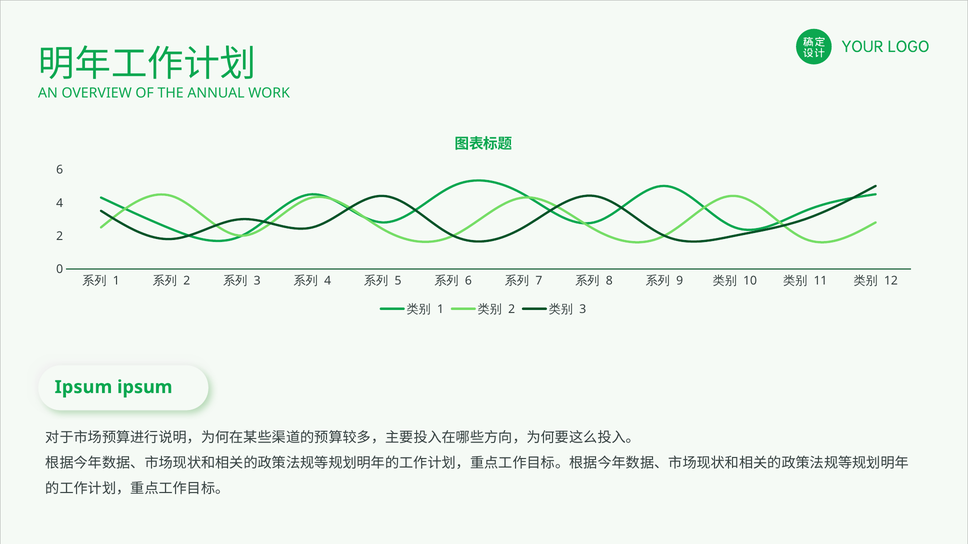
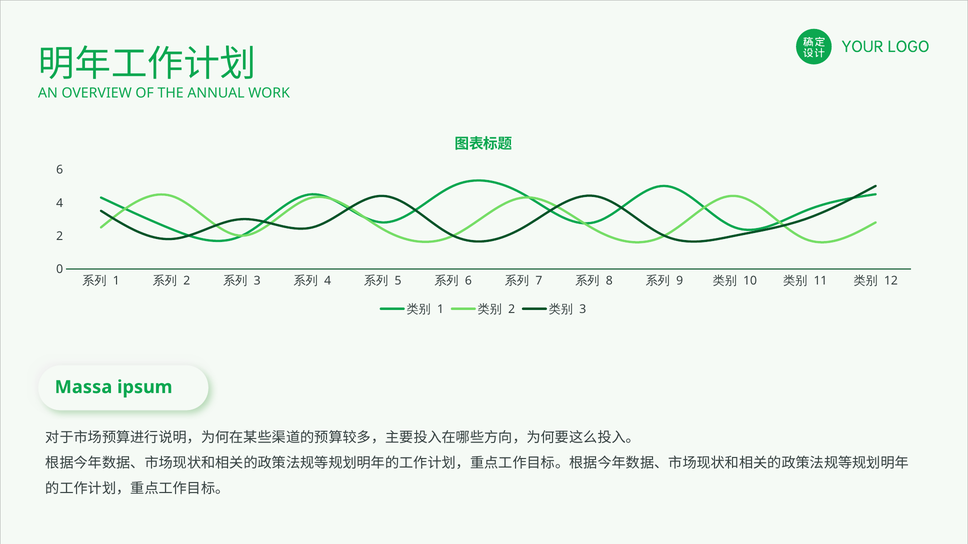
Ipsum at (83, 387): Ipsum -> Massa
